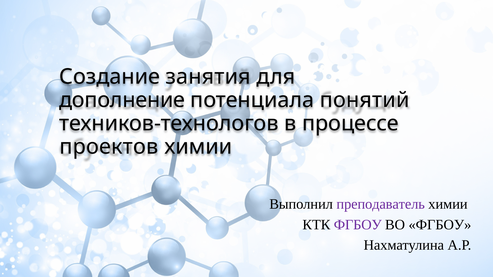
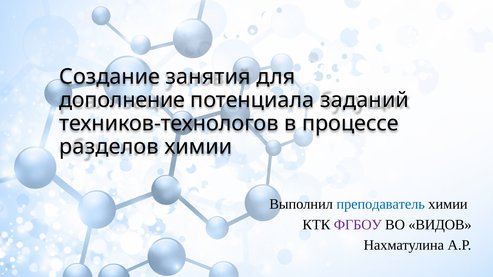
понятий: понятий -> заданий
проектов: проектов -> разделов
преподаватель colour: purple -> blue
ВО ФГБОУ: ФГБОУ -> ВИДОВ
